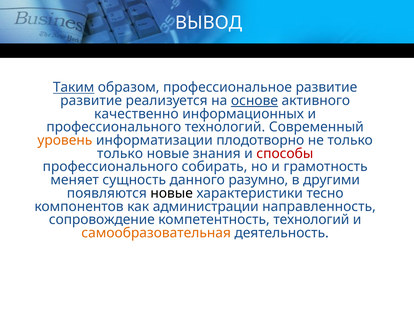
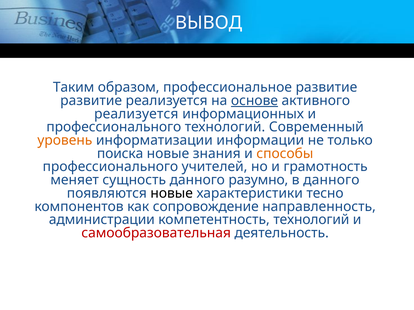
Таким underline: present -> none
качественно at (136, 114): качественно -> реализуется
плодотворно: плодотворно -> информации
только at (120, 154): только -> поиска
способы colour: red -> orange
собирать: собирать -> учителей
в другими: другими -> данного
администрации: администрации -> сопровождение
сопровождение: сопровождение -> администрации
самообразовательная colour: orange -> red
